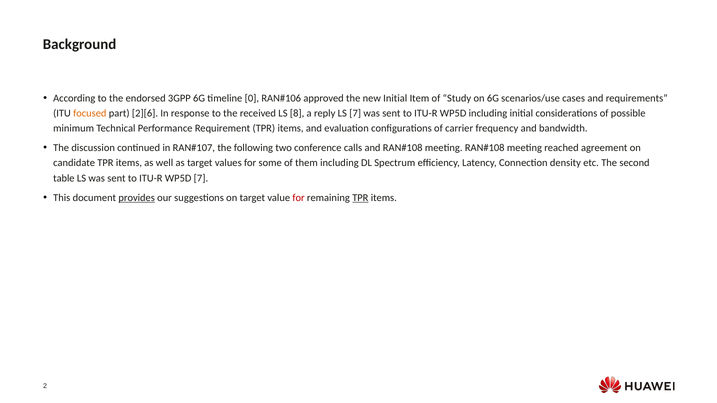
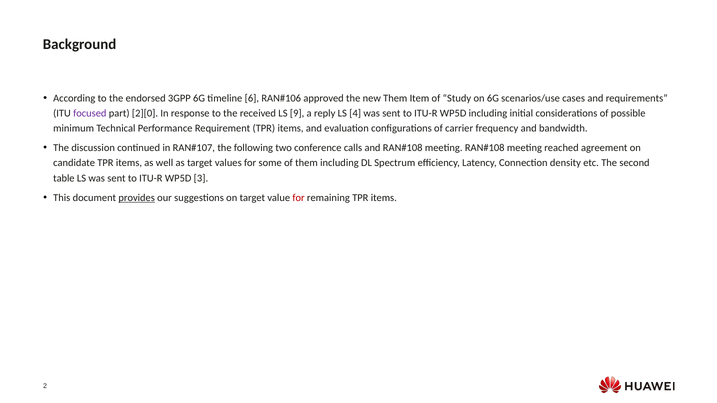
0: 0 -> 6
new Initial: Initial -> Them
focused colour: orange -> purple
2][6: 2][6 -> 2][0
8: 8 -> 9
LS 7: 7 -> 4
WP5D 7: 7 -> 3
TPR at (360, 198) underline: present -> none
